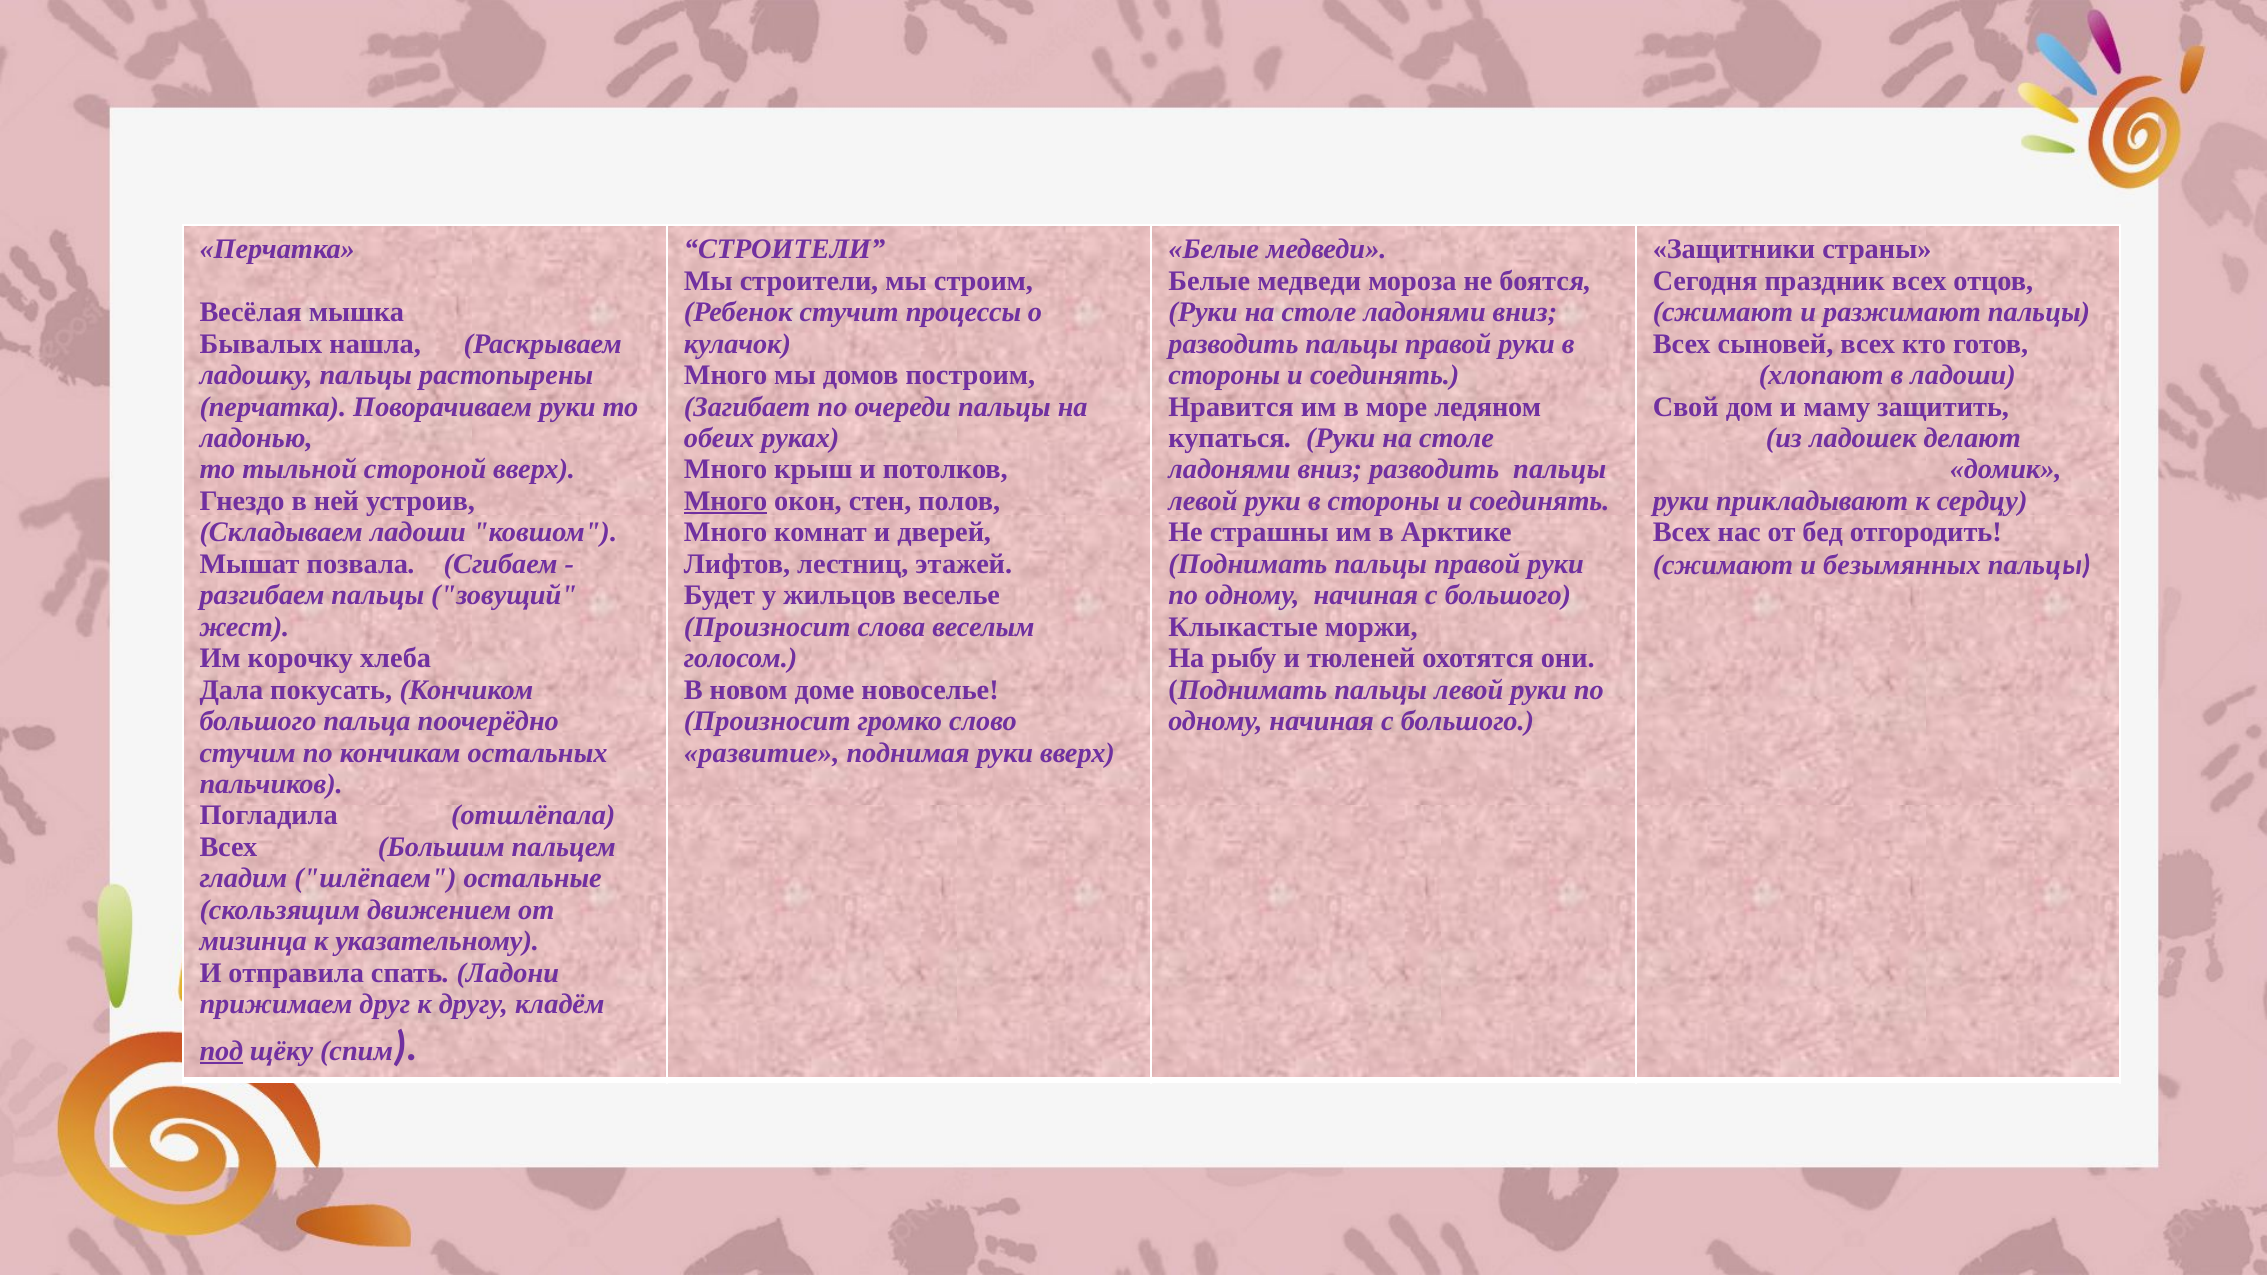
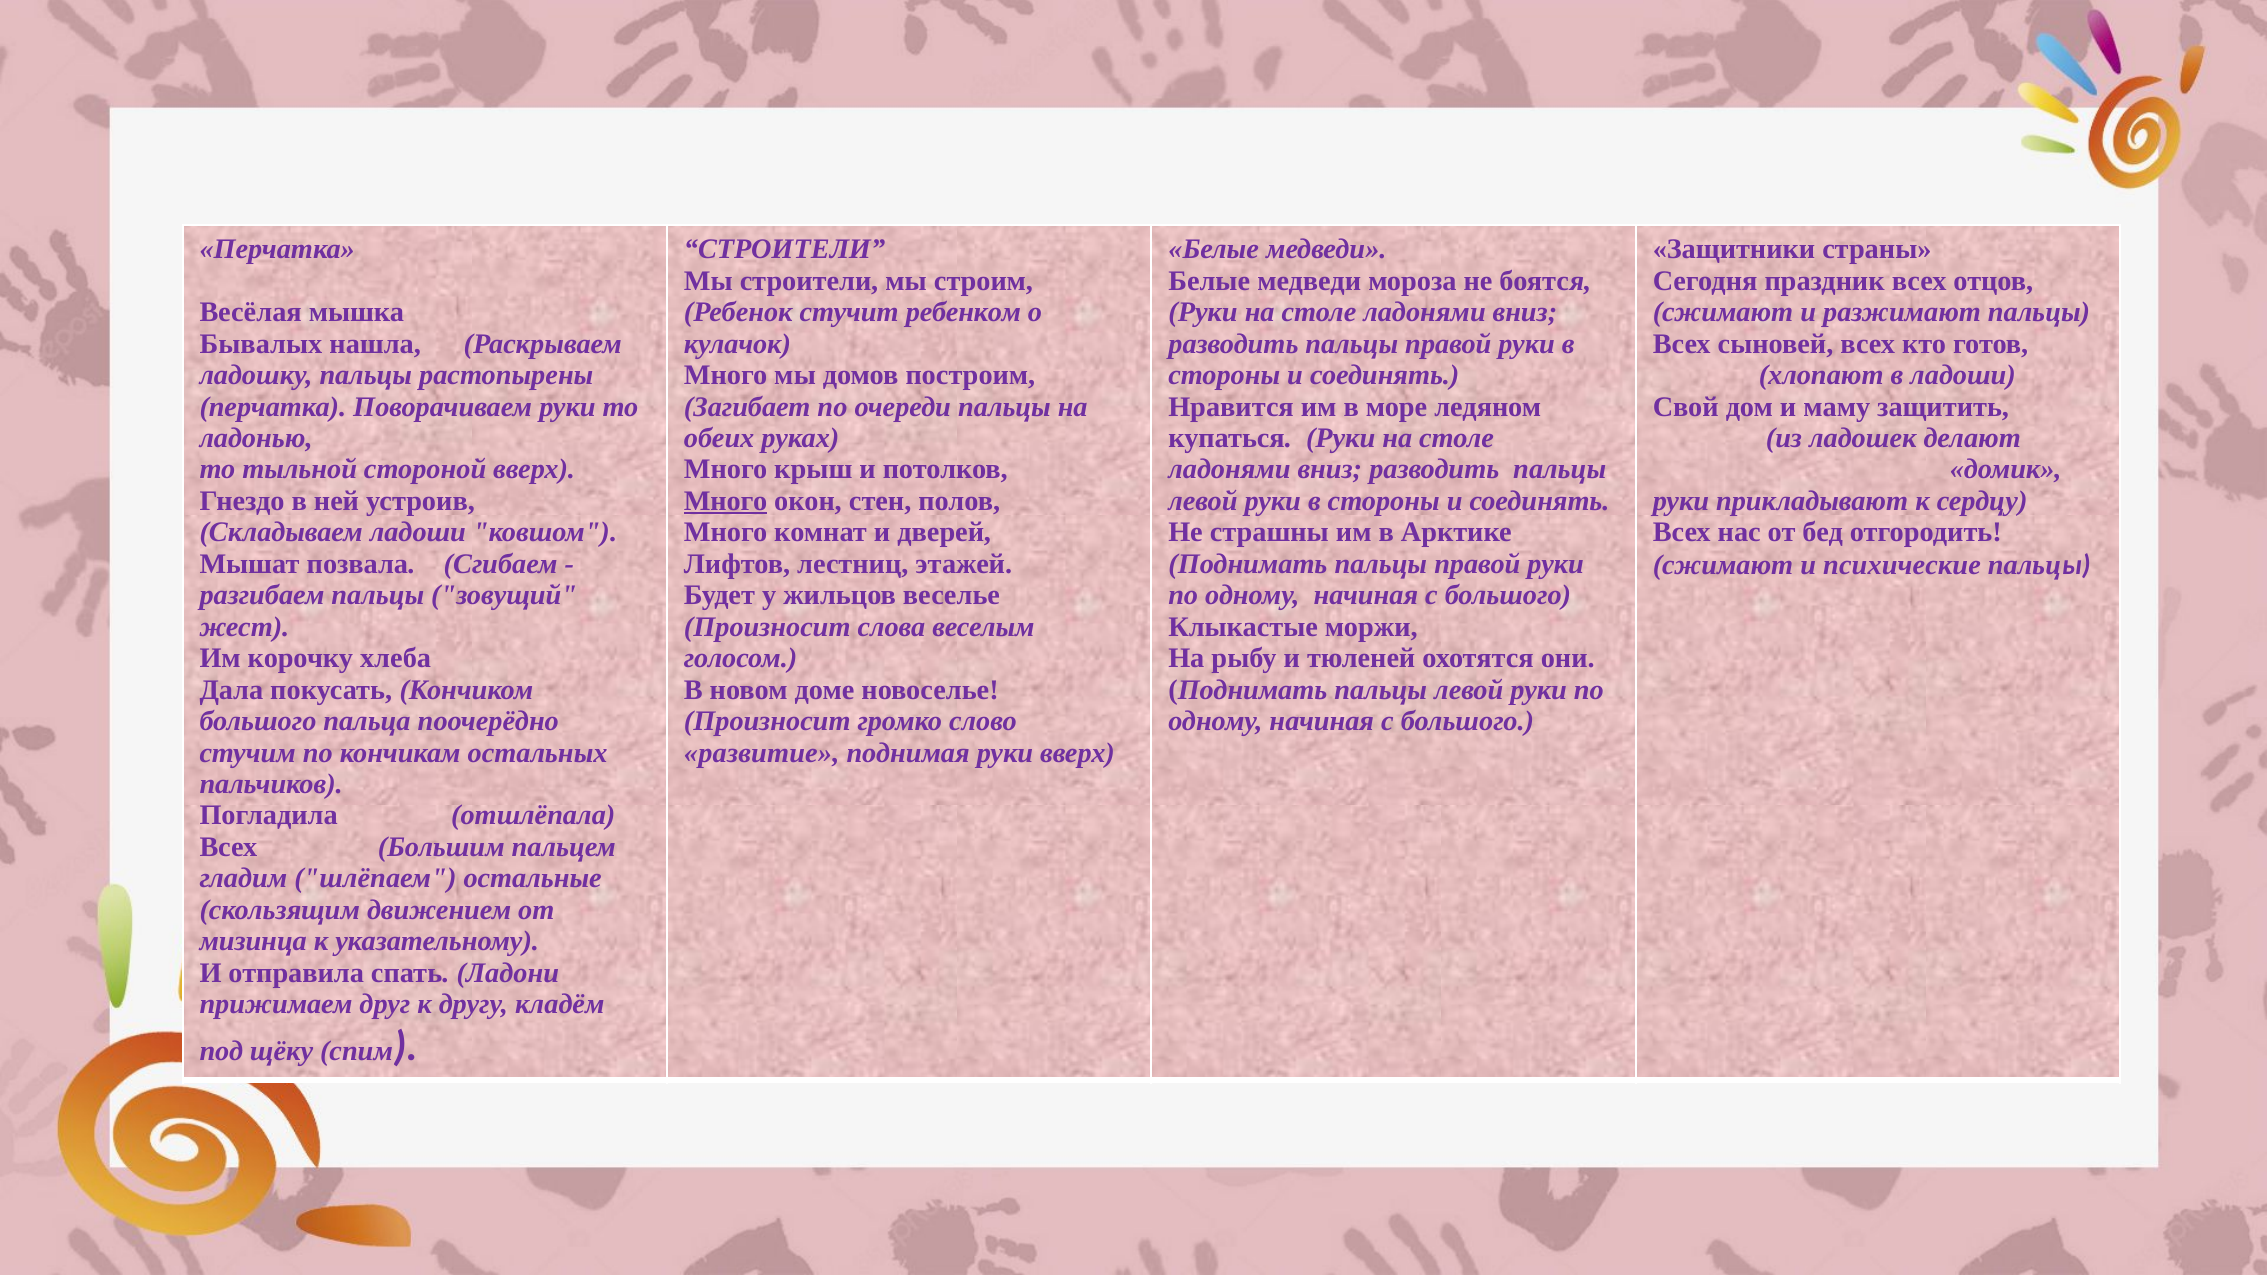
процессы: процессы -> ребенком
безымянных: безымянных -> психические
под underline: present -> none
